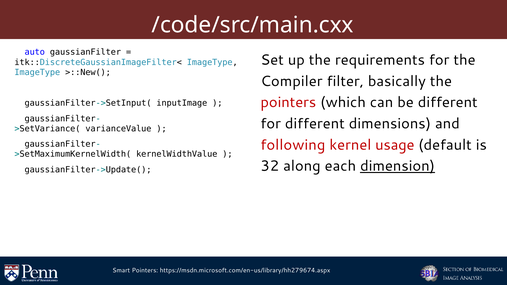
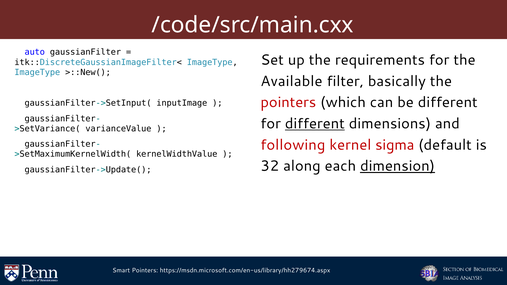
Compiler: Compiler -> Available
different at (315, 124) underline: none -> present
usage: usage -> sigma
